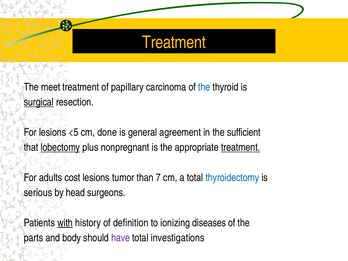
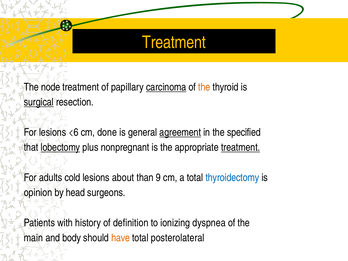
meet: meet -> node
carcinoma underline: none -> present
the at (204, 87) colour: blue -> orange
<5: <5 -> <6
agreement underline: none -> present
sufficient: sufficient -> specified
cost: cost -> cold
tumor: tumor -> about
7: 7 -> 9
serious: serious -> opinion
with underline: present -> none
diseases: diseases -> dyspnea
parts: parts -> main
have colour: purple -> orange
investigations: investigations -> posterolateral
